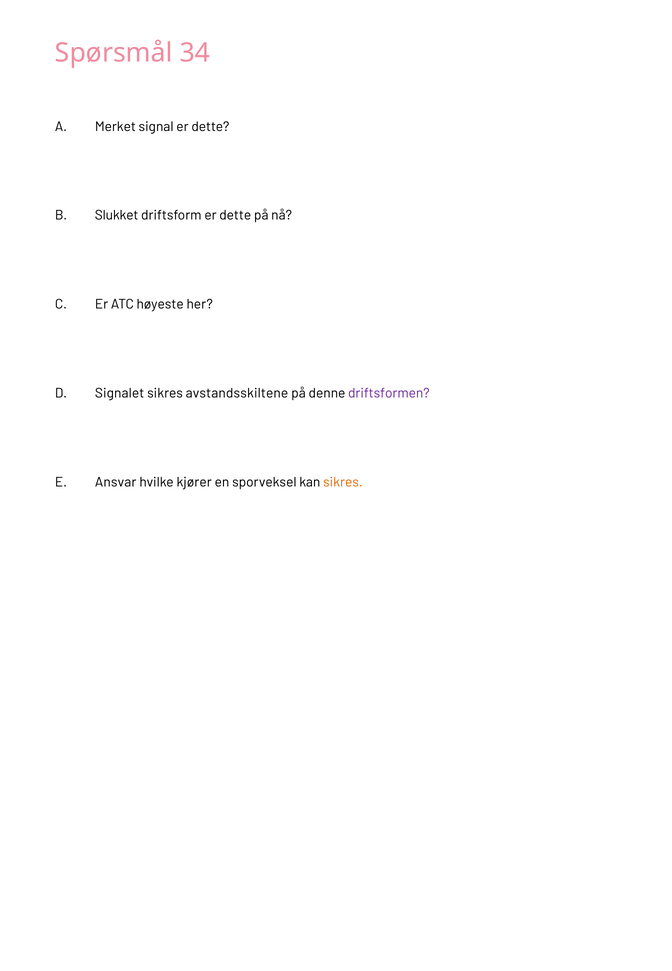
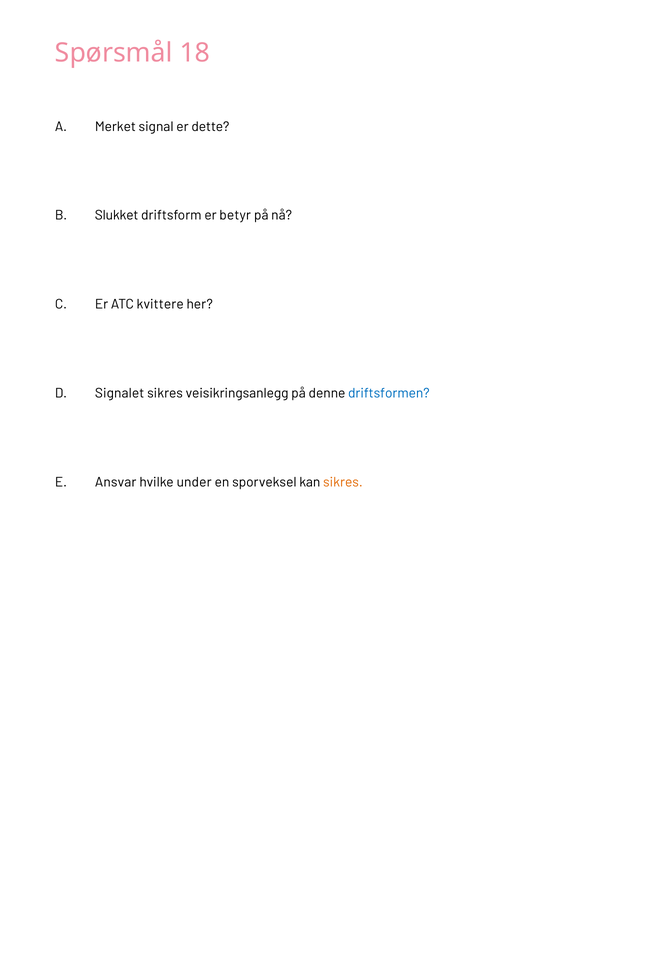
34: 34 -> 18
driftsform er dette: dette -> betyr
høyeste: høyeste -> kvittere
avstandsskiltene: avstandsskiltene -> veisikringsanlegg
driftsformen colour: purple -> blue
kjører: kjører -> under
